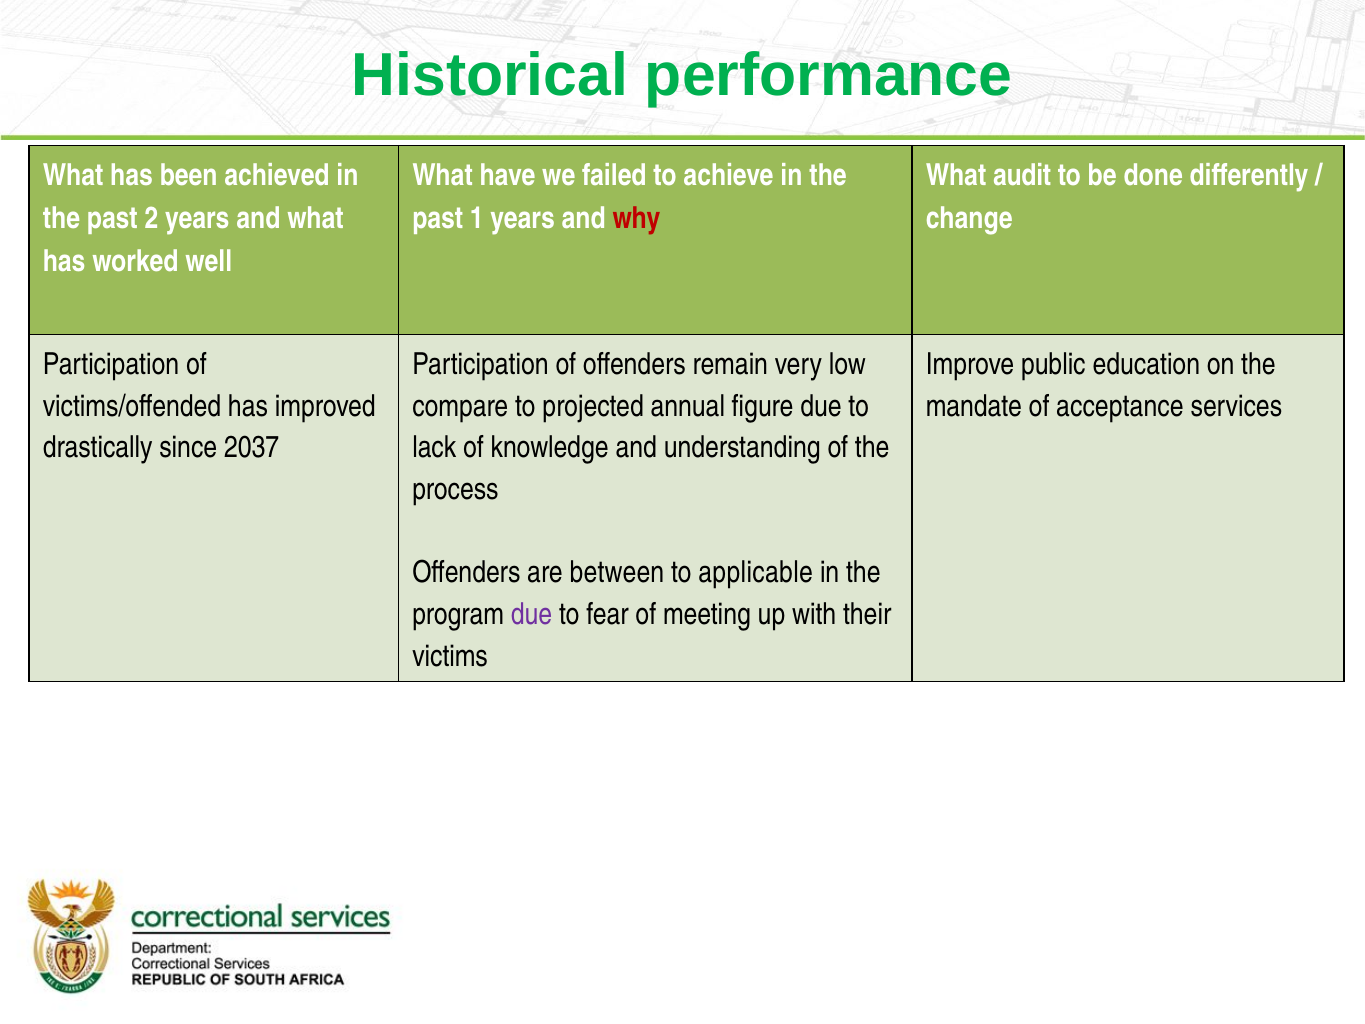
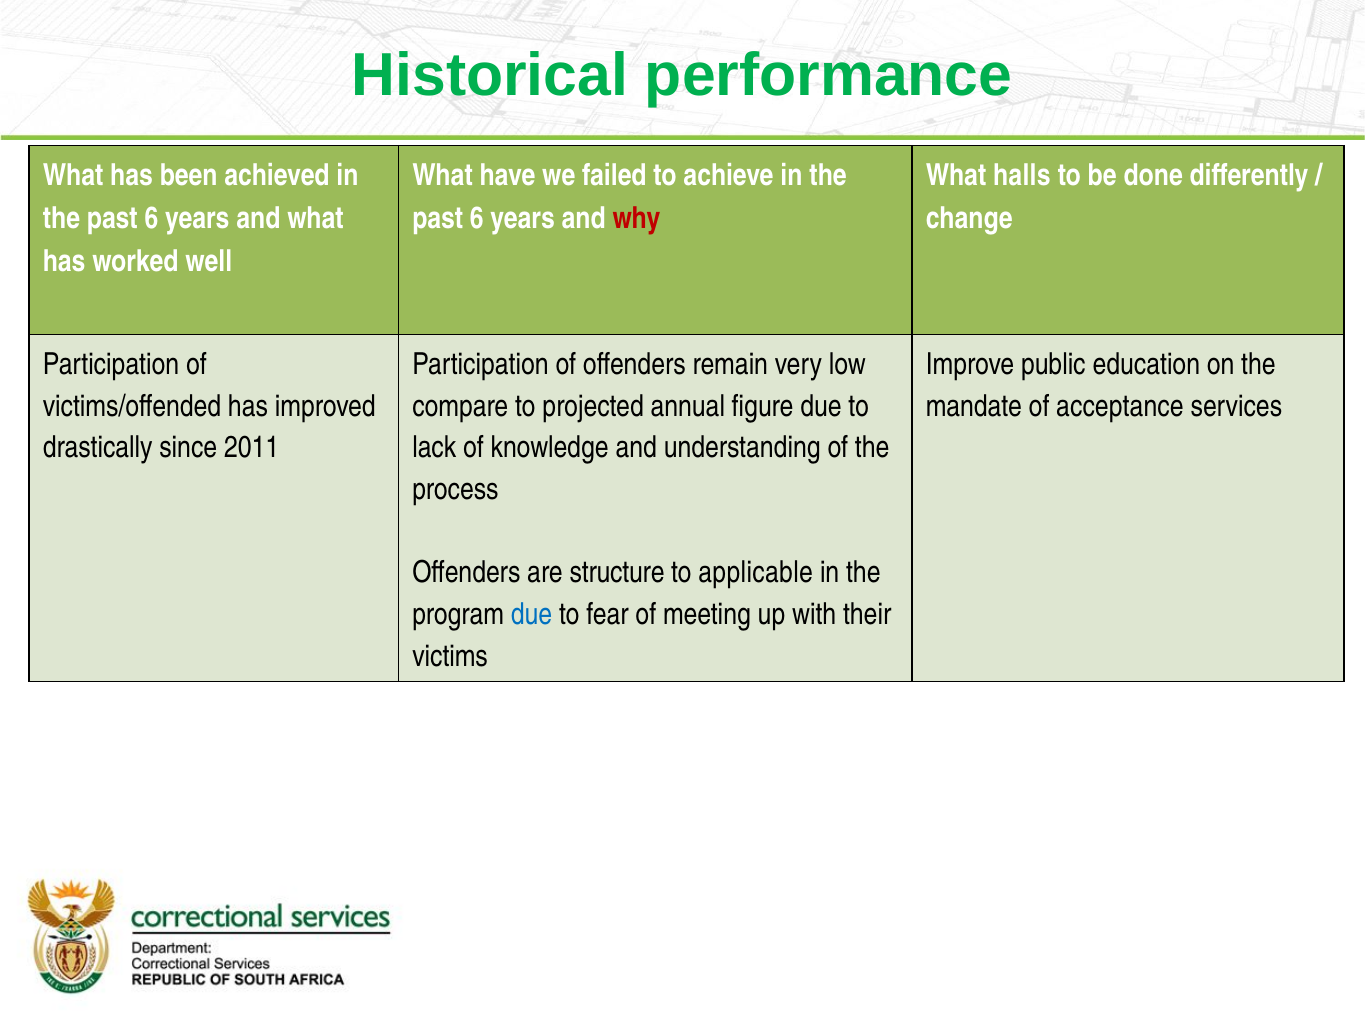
audit: audit -> halls
2 at (152, 219): 2 -> 6
1 at (477, 219): 1 -> 6
2037: 2037 -> 2011
between: between -> structure
due at (532, 614) colour: purple -> blue
